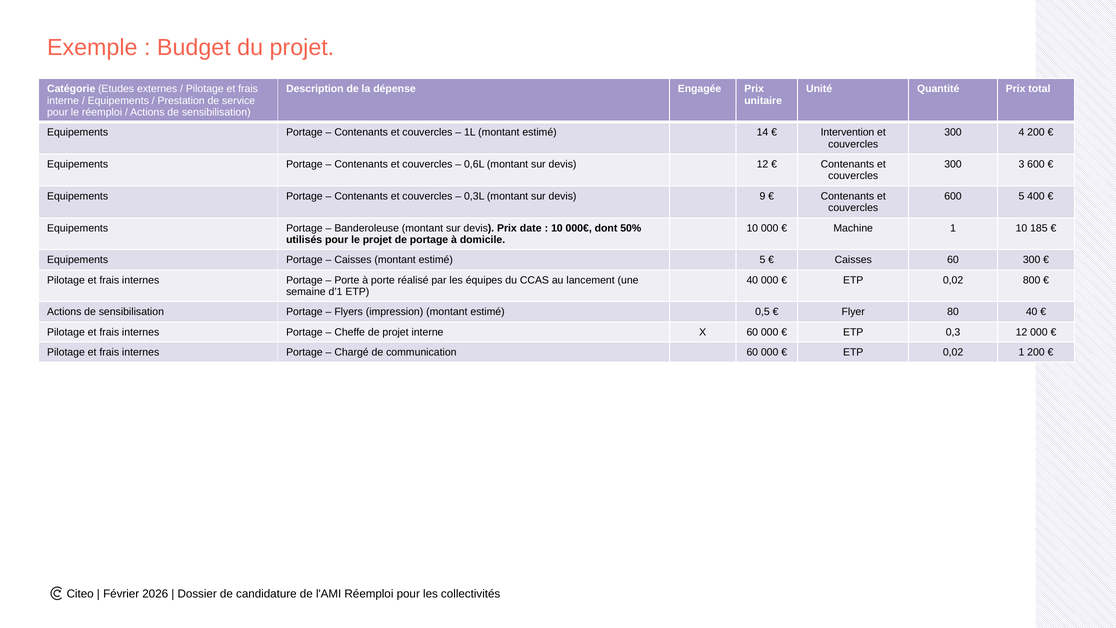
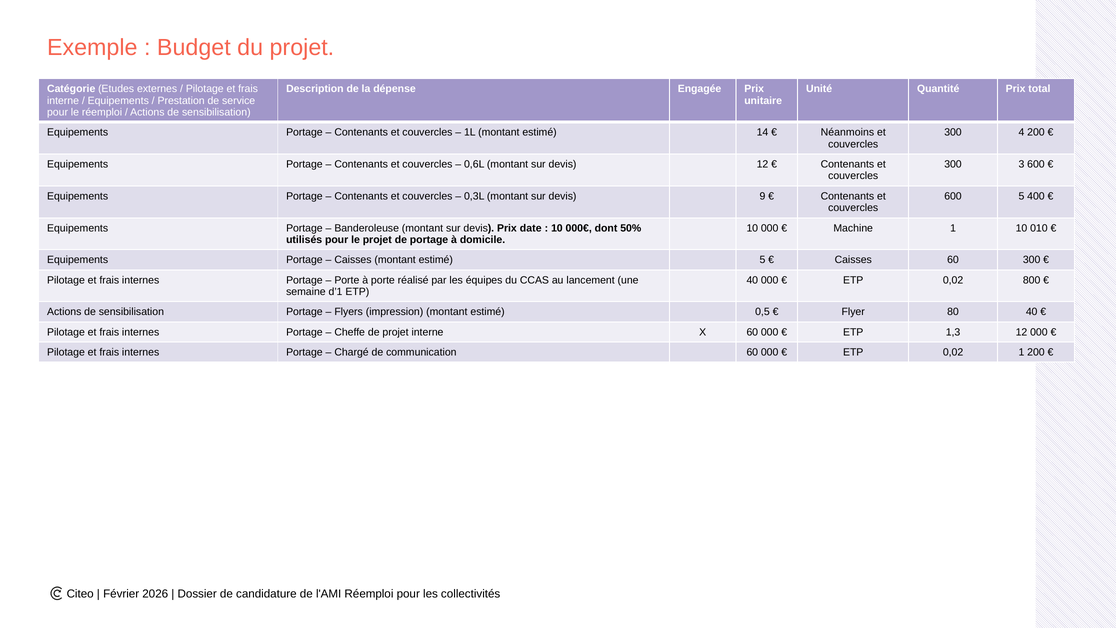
Intervention: Intervention -> Néanmoins
185: 185 -> 010
0,3: 0,3 -> 1,3
